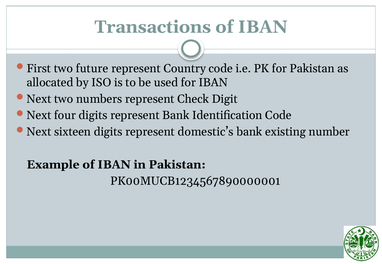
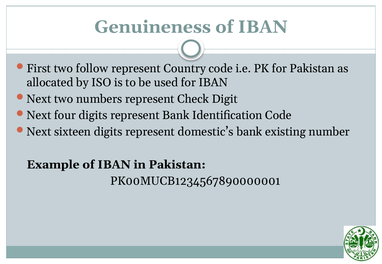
Transactions: Transactions -> Genuineness
future: future -> follow
